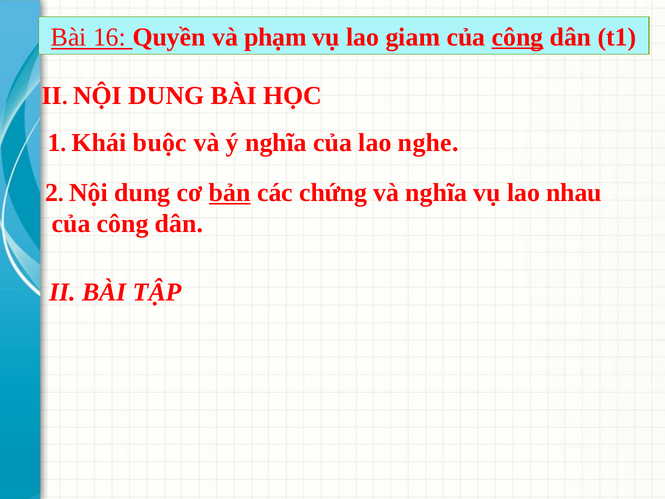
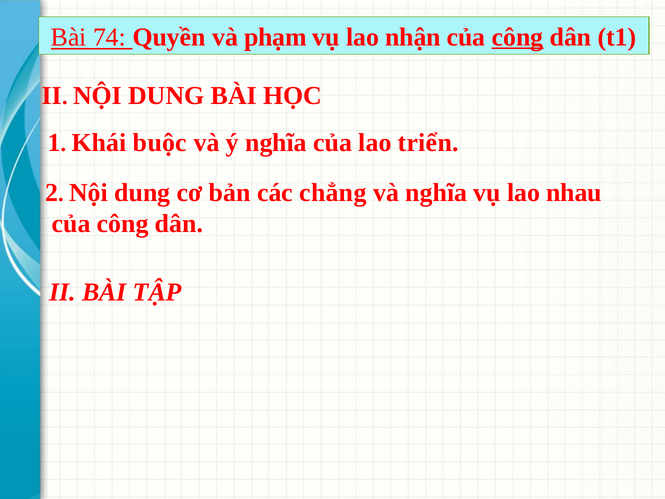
16: 16 -> 74
giam: giam -> nhận
nghe: nghe -> triển
bản underline: present -> none
chứng: chứng -> chẳng
